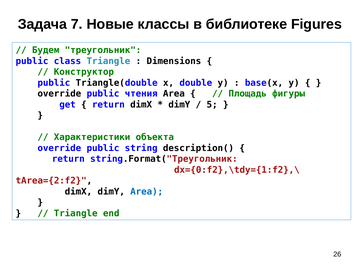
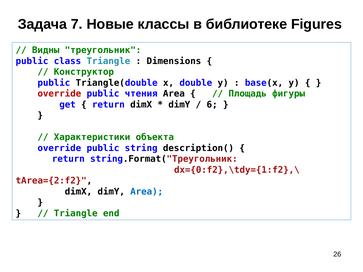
Будем: Будем -> Видны
override at (59, 94) colour: black -> red
5: 5 -> 6
